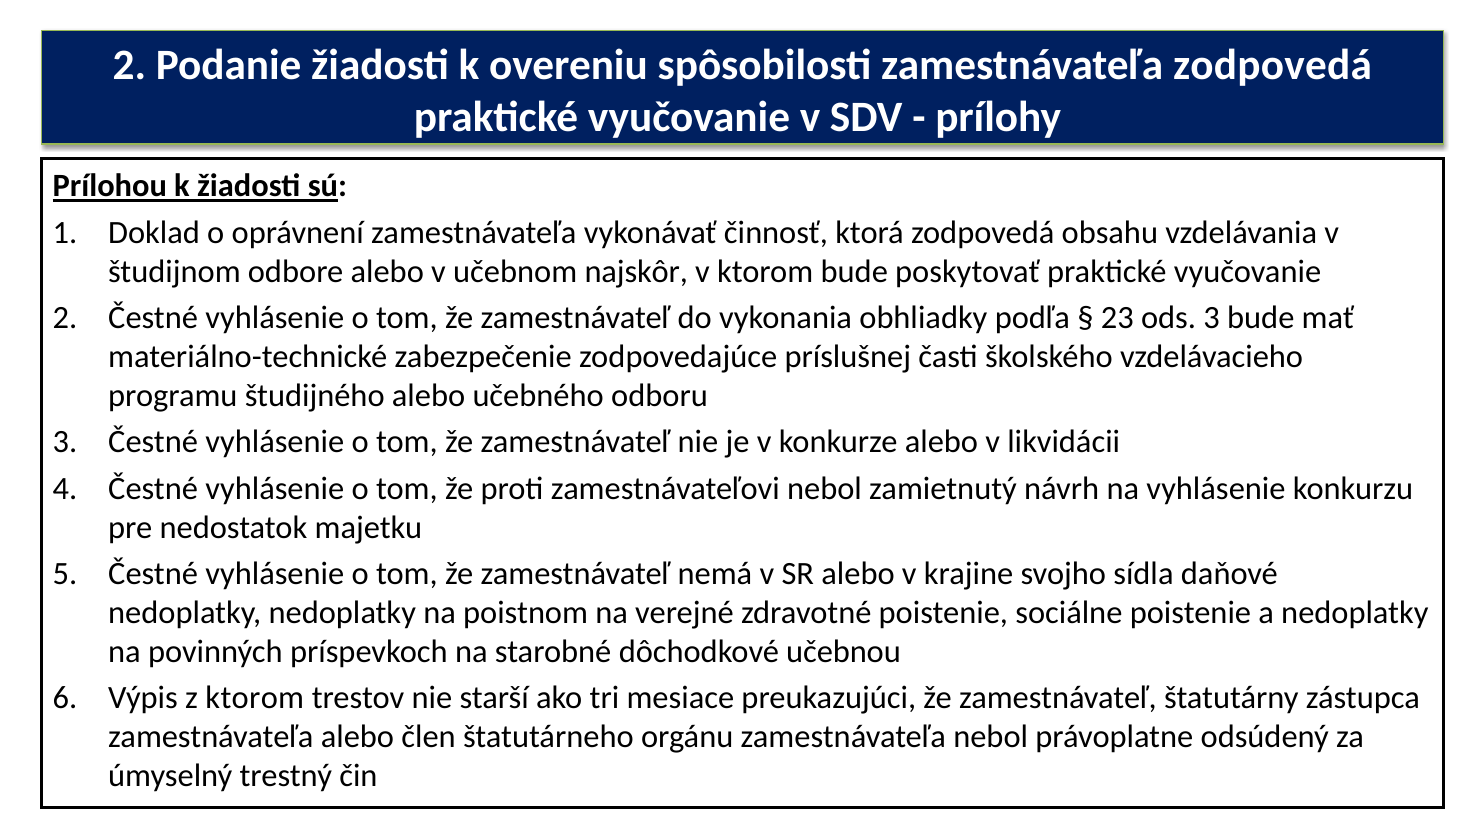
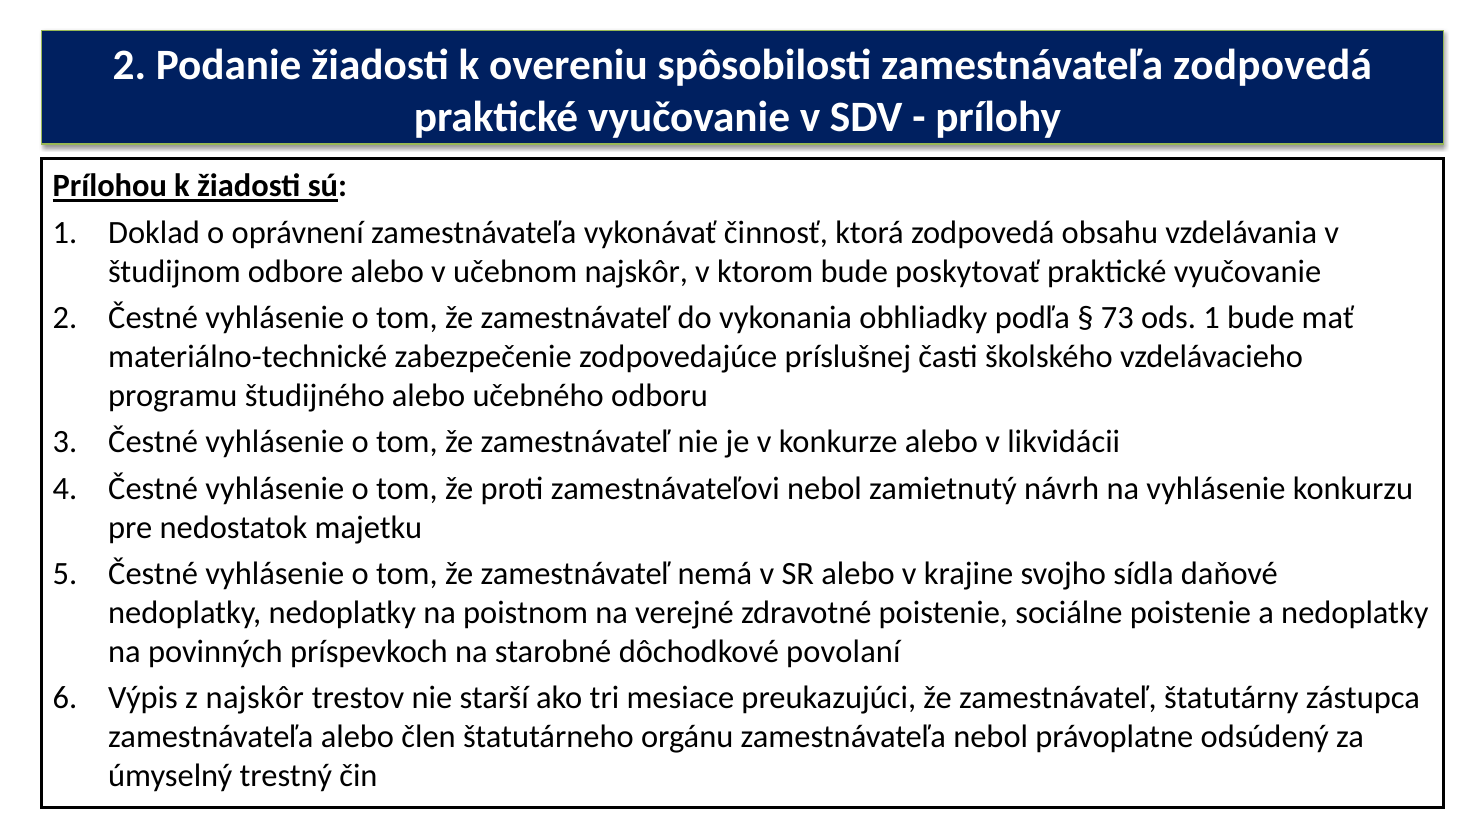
23: 23 -> 73
ods 3: 3 -> 1
učebnou: učebnou -> povolaní
z ktorom: ktorom -> najskôr
